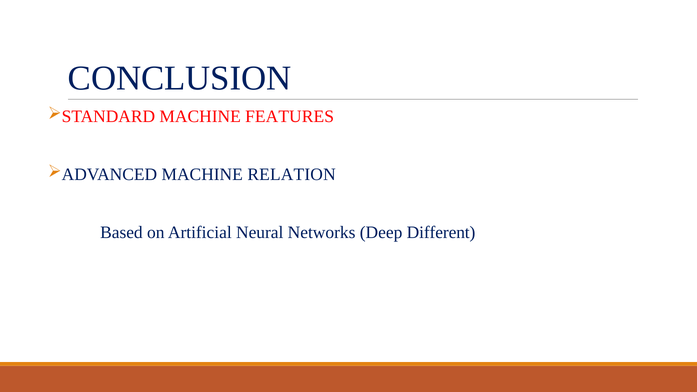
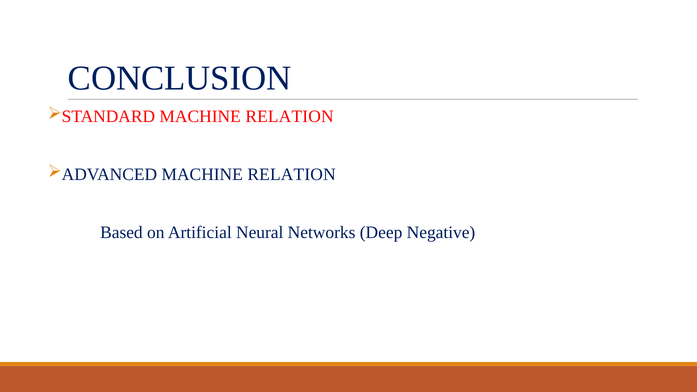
FEATURES at (290, 116): FEATURES -> RELATION
Different: Different -> Negative
